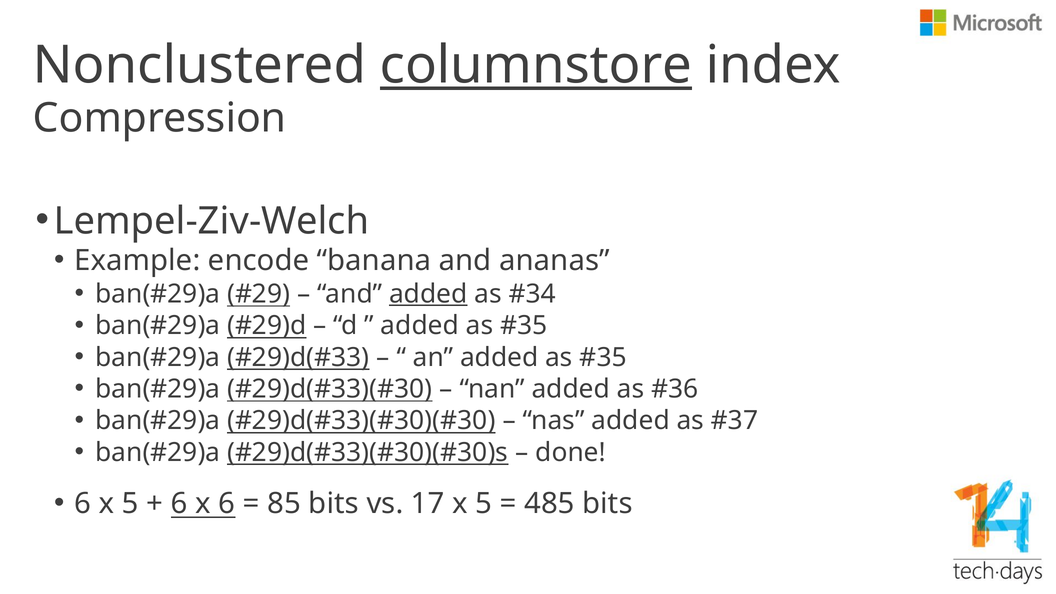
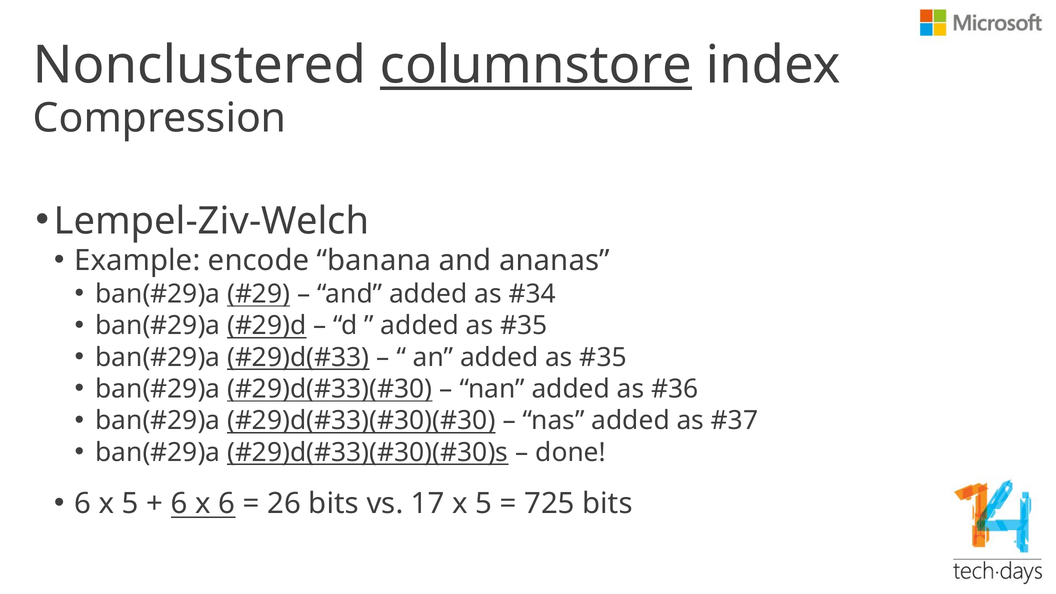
added at (428, 294) underline: present -> none
85: 85 -> 26
485: 485 -> 725
